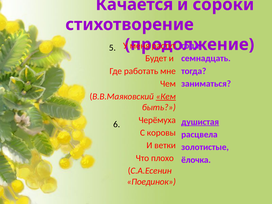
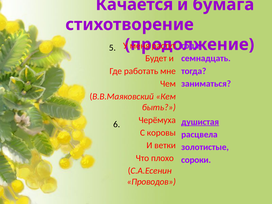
сороки: сороки -> бумага
Кем underline: present -> none
ёлочка: ёлочка -> сороки
Поединок: Поединок -> Проводов
